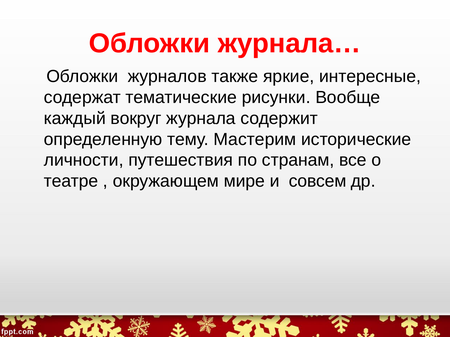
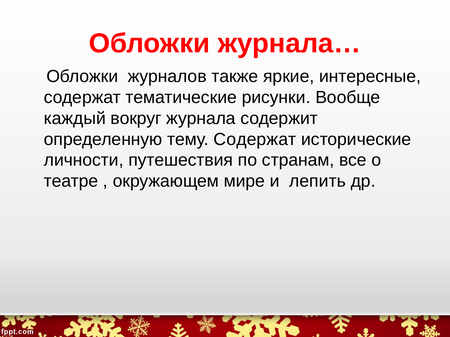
тему Мастерим: Мастерим -> Содержат
совсем: совсем -> лепить
